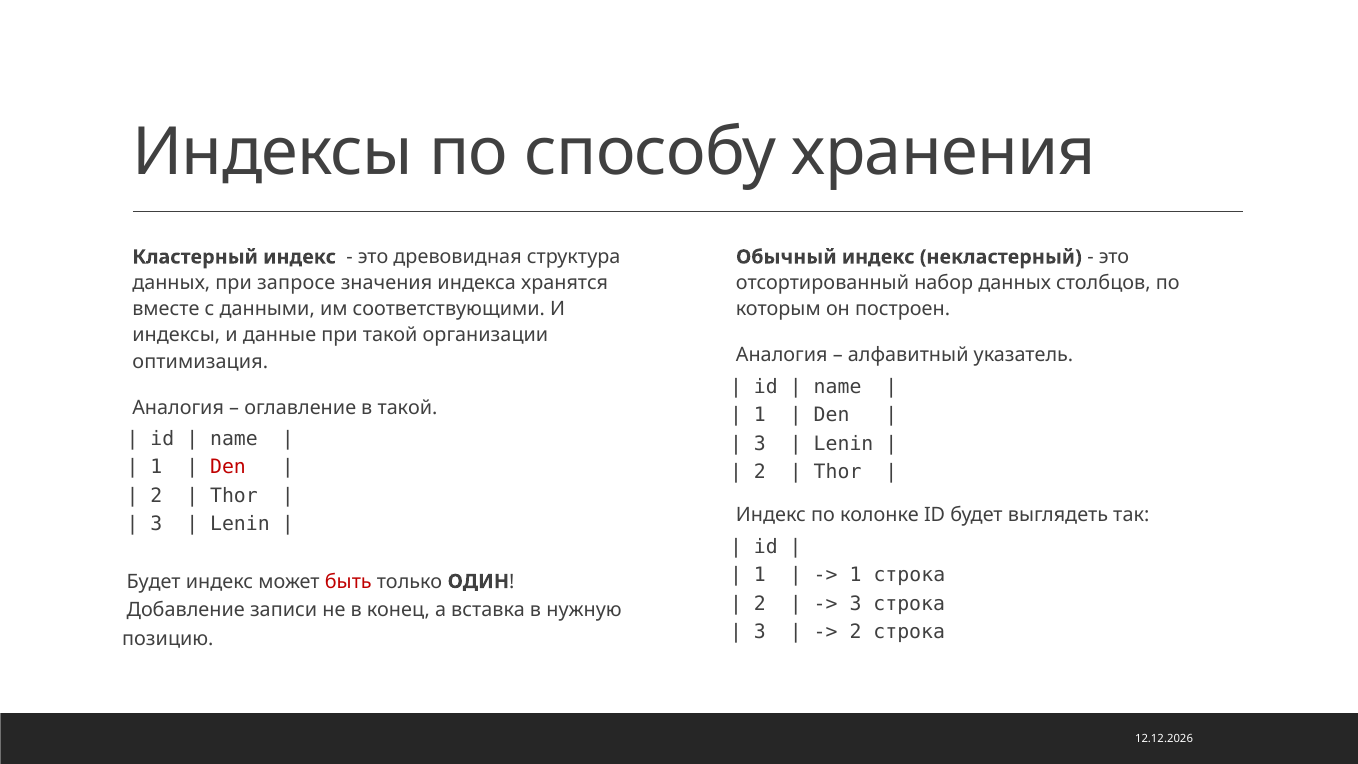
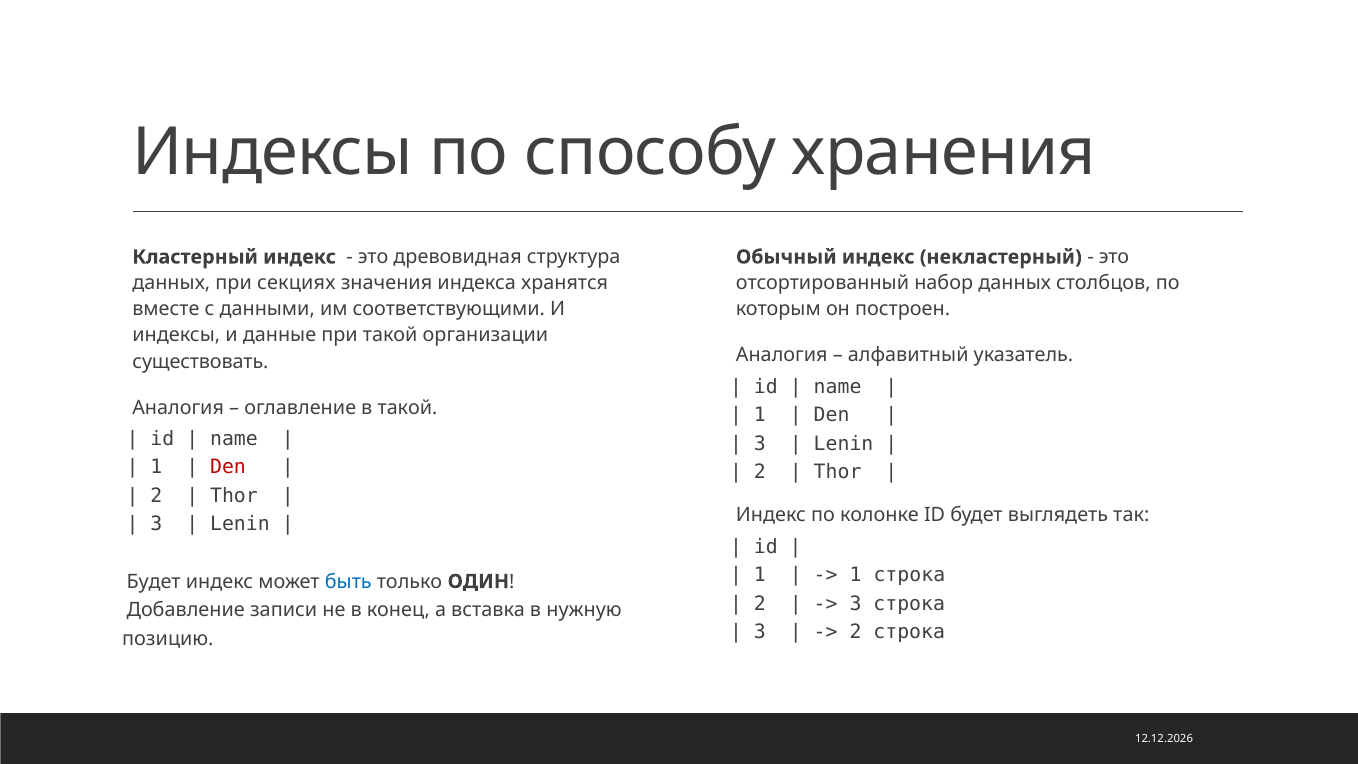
запросе: запросе -> секциях
оптимизация: оптимизация -> существовать
быть colour: red -> blue
